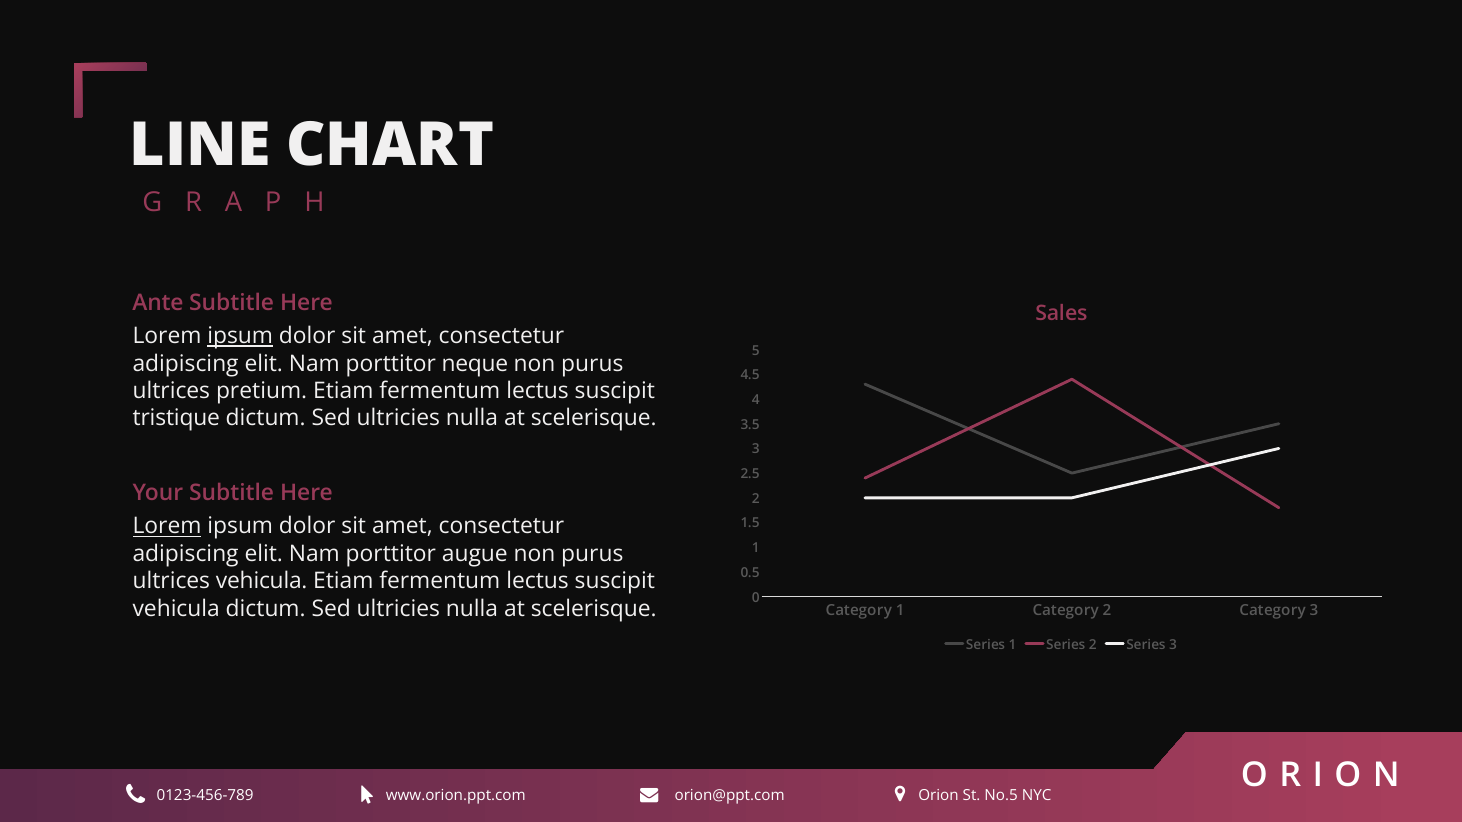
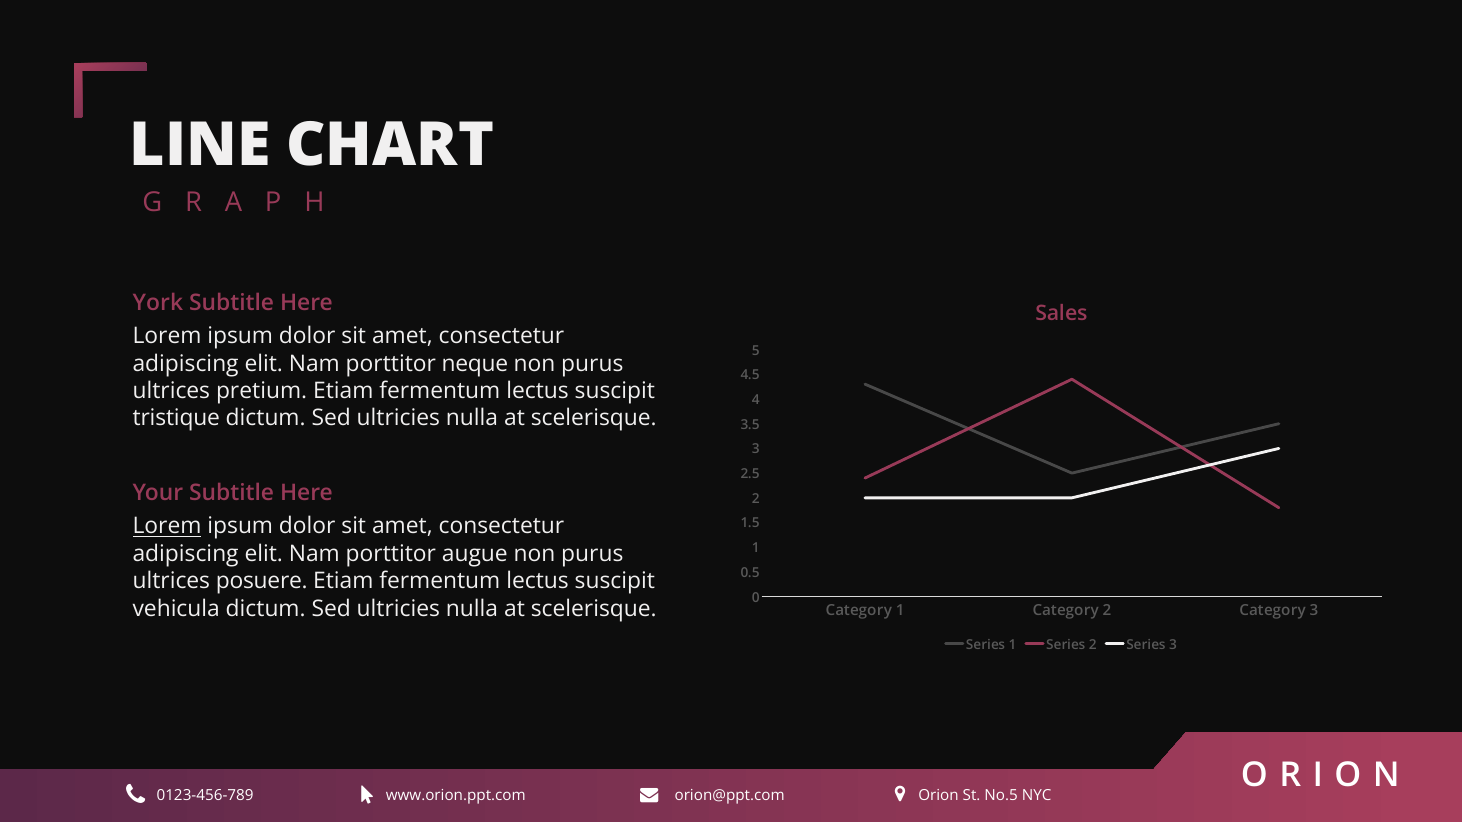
Ante: Ante -> York
ipsum at (240, 336) underline: present -> none
ultrices vehicula: vehicula -> posuere
